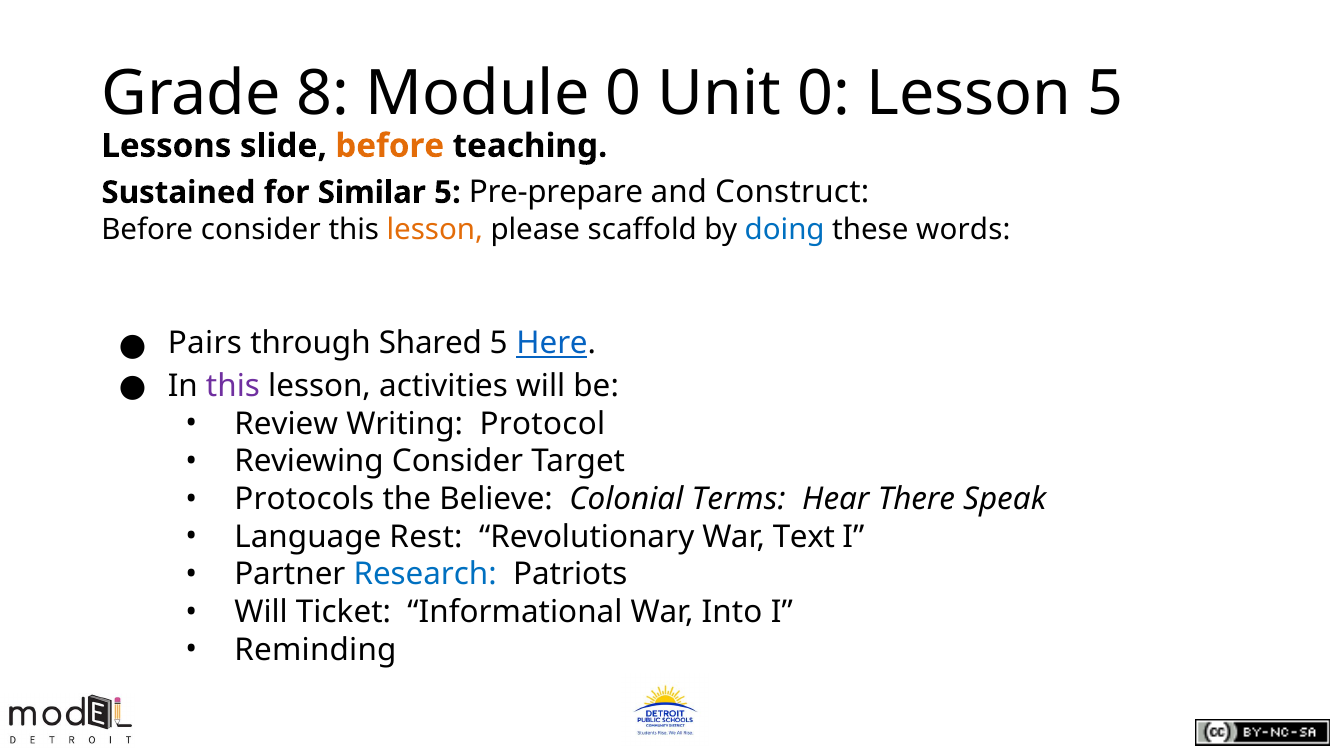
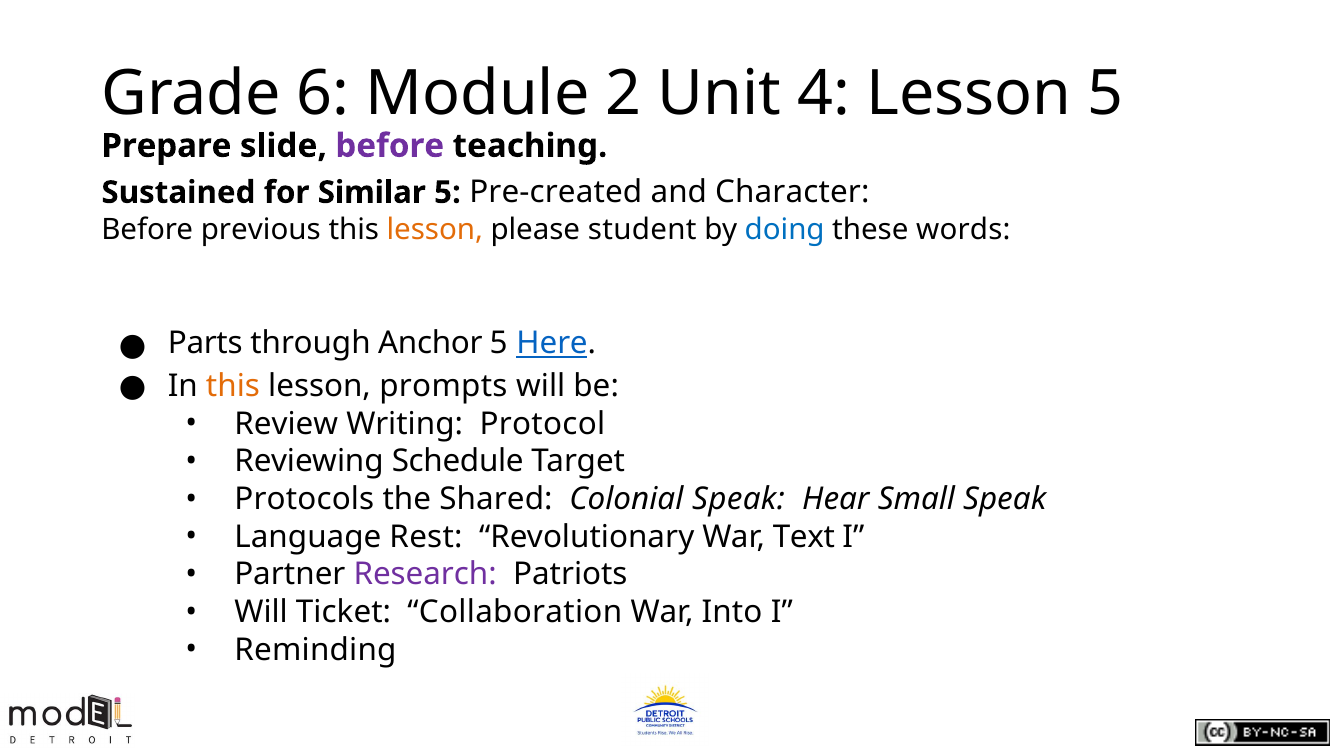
8: 8 -> 6
Module 0: 0 -> 2
Unit 0: 0 -> 4
Lessons: Lessons -> Prepare
before at (390, 146) colour: orange -> purple
Pre-prepare: Pre-prepare -> Pre-created
Construct: Construct -> Character
Before consider: consider -> previous
scaffold: scaffold -> student
Pairs: Pairs -> Parts
Shared: Shared -> Anchor
this at (233, 386) colour: purple -> orange
activities: activities -> prompts
Reviewing Consider: Consider -> Schedule
Believe: Believe -> Shared
Colonial Terms: Terms -> Speak
There: There -> Small
Research colour: blue -> purple
Informational: Informational -> Collaboration
